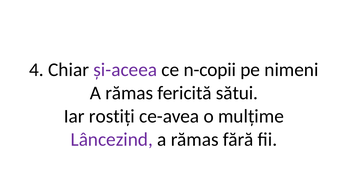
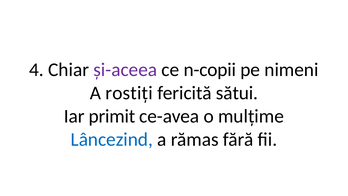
rămas at (129, 93): rămas -> rostiți
rostiți: rostiți -> primit
Lâncezind colour: purple -> blue
